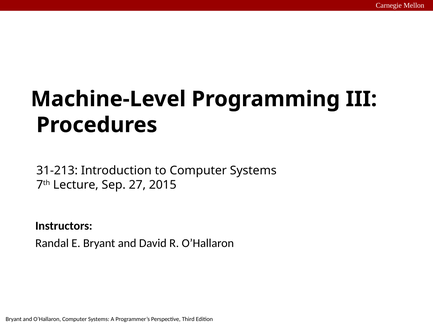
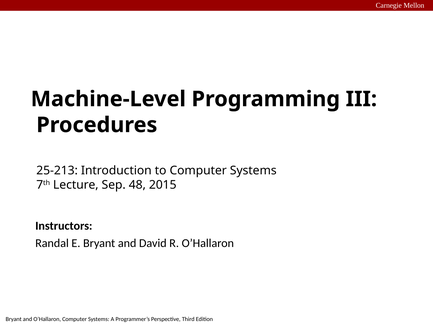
31-213: 31-213 -> 25-213
27: 27 -> 48
